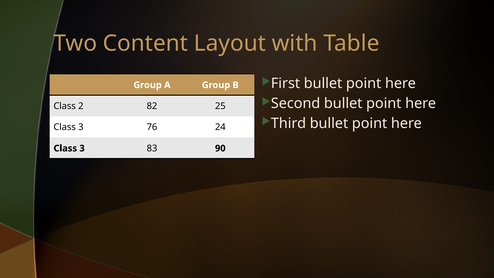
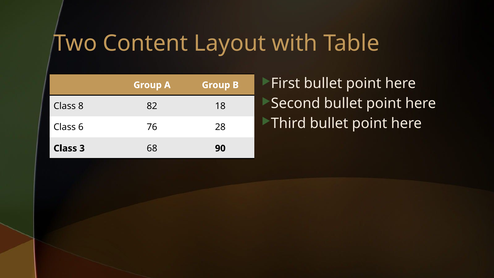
2: 2 -> 8
25: 25 -> 18
3 at (81, 127): 3 -> 6
24: 24 -> 28
83: 83 -> 68
